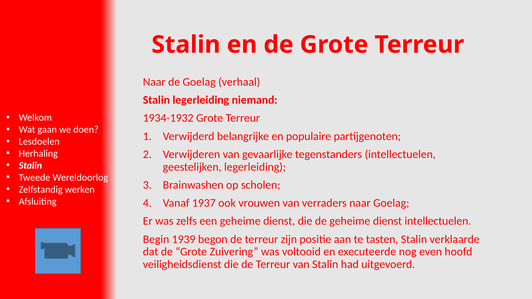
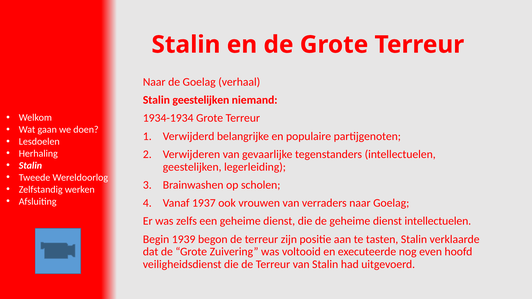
Stalin legerleiding: legerleiding -> geestelijken
1934-1932: 1934-1932 -> 1934-1934
